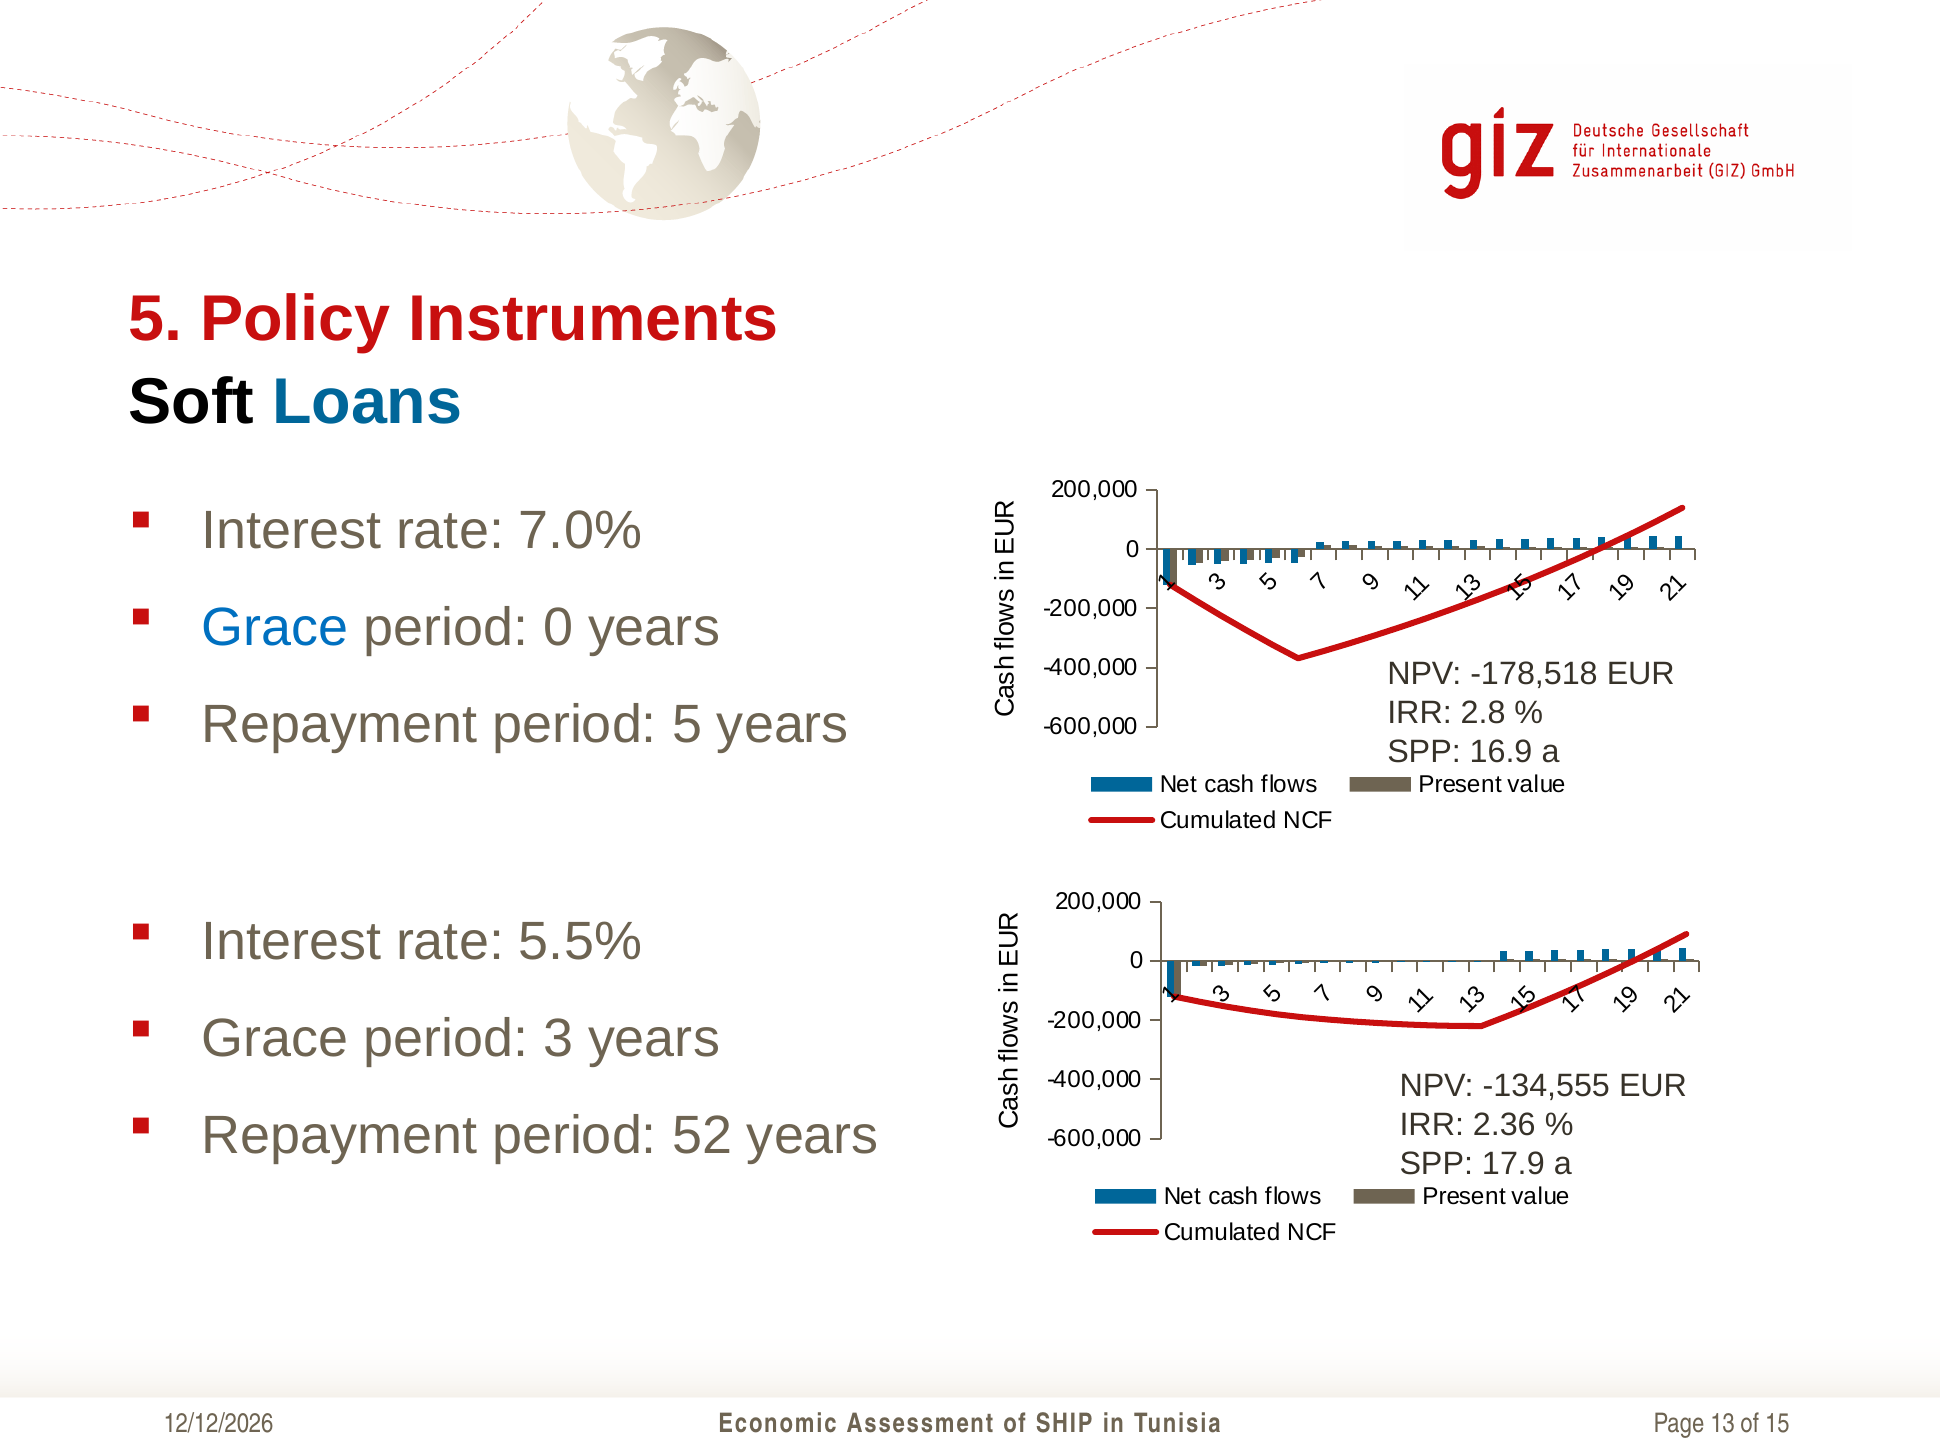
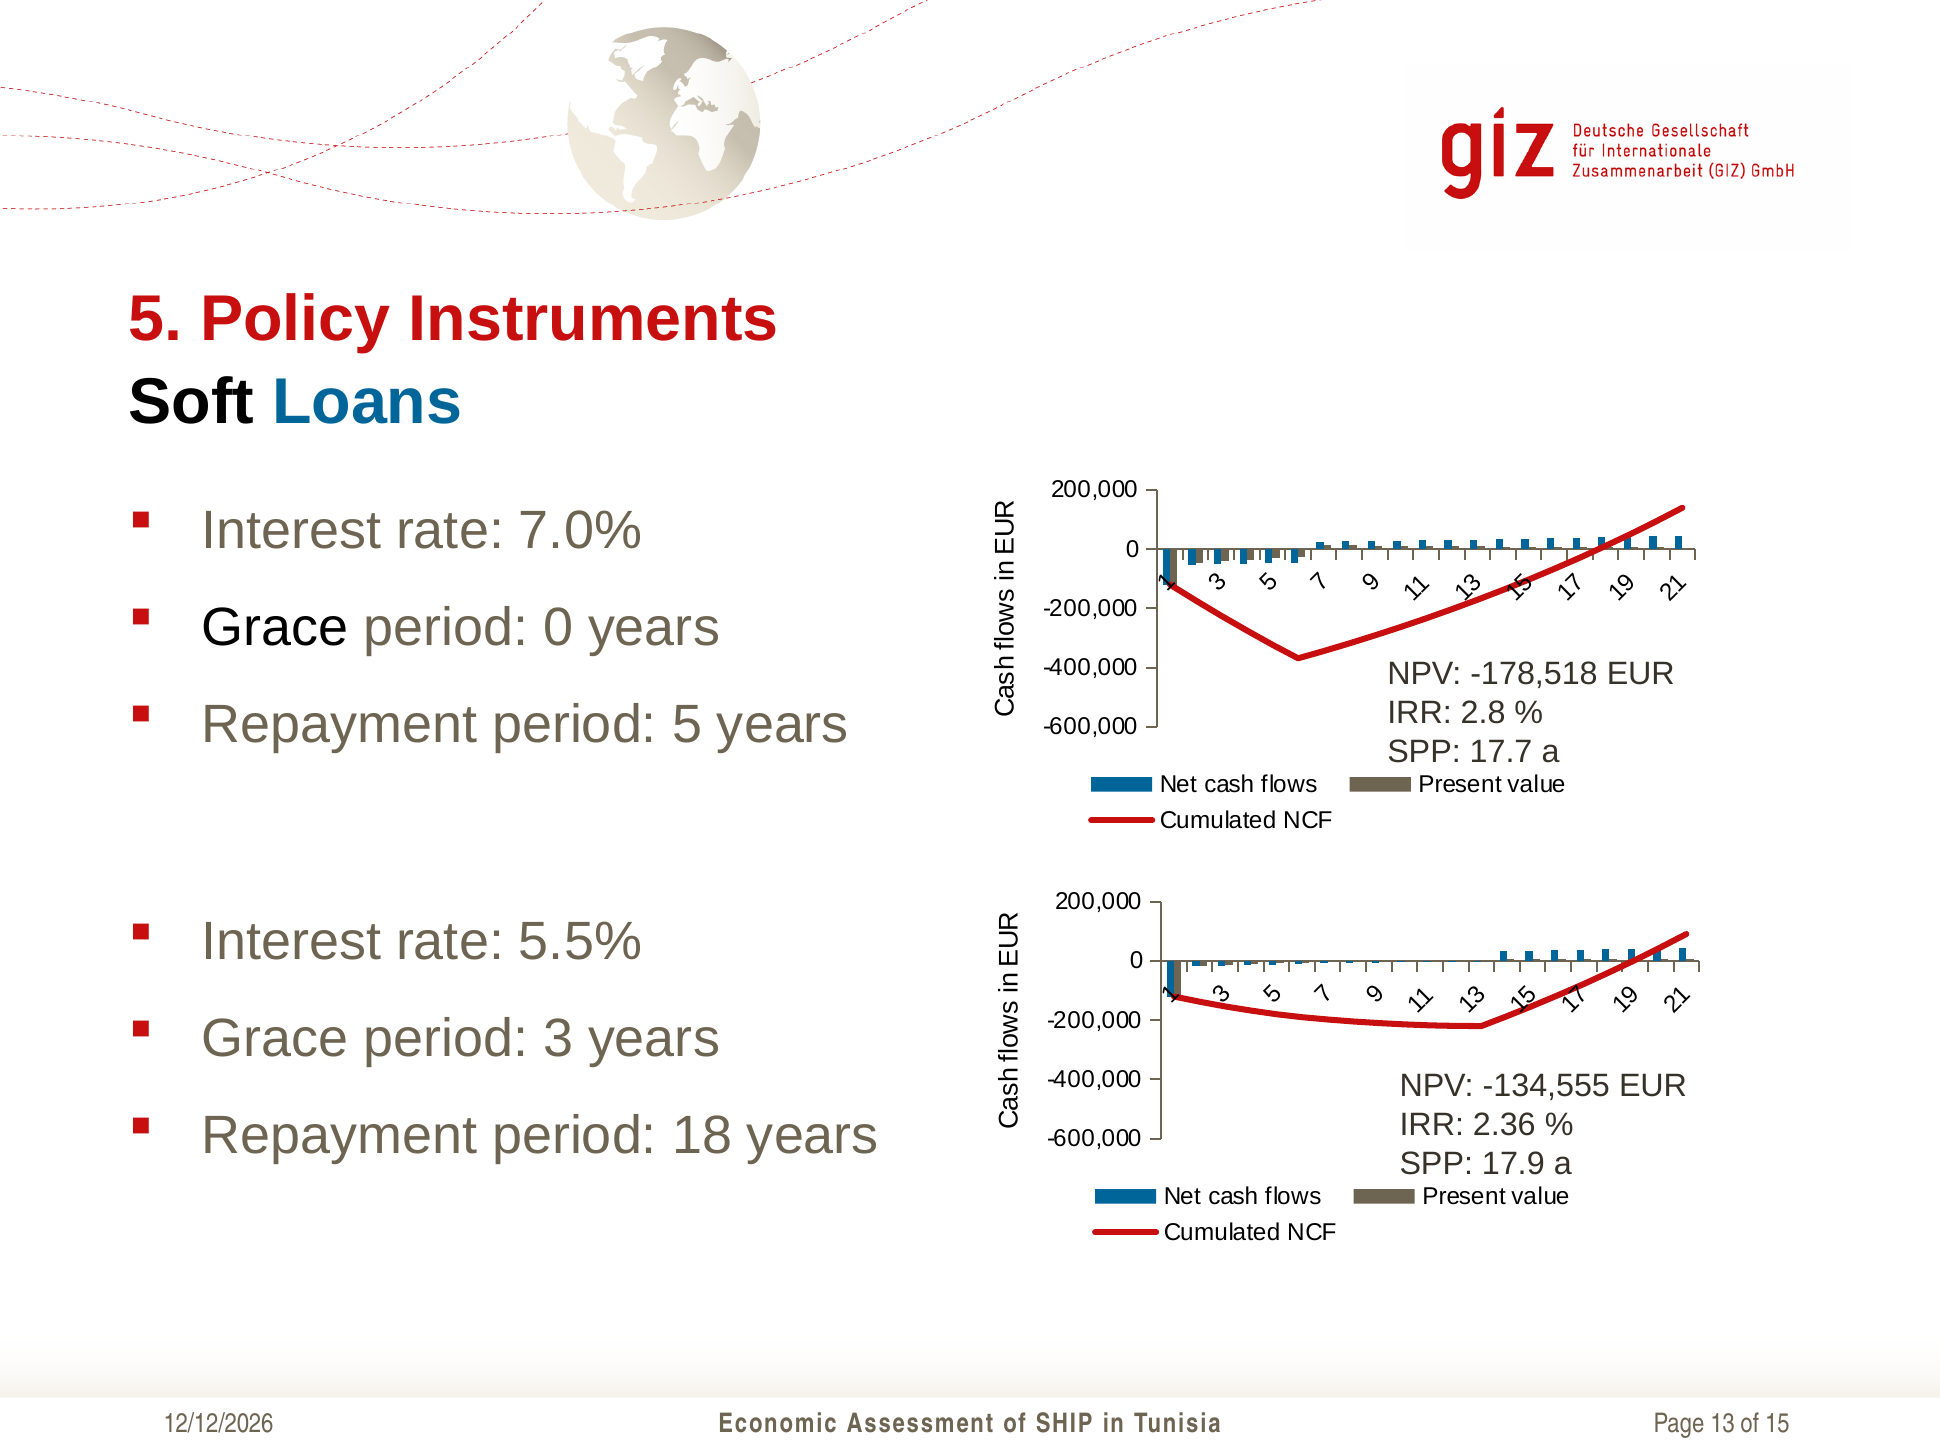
Grace at (275, 627) colour: blue -> black
16.9: 16.9 -> 17.7
52: 52 -> 18
